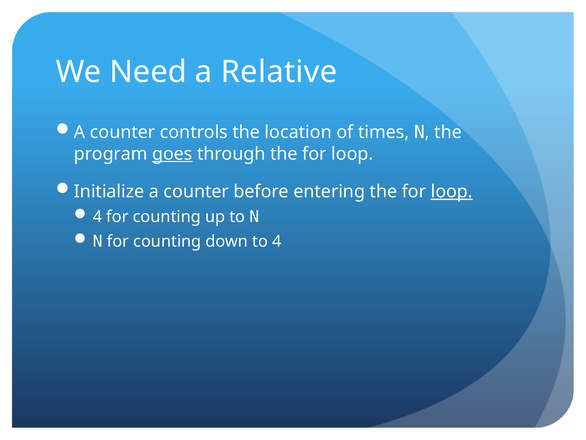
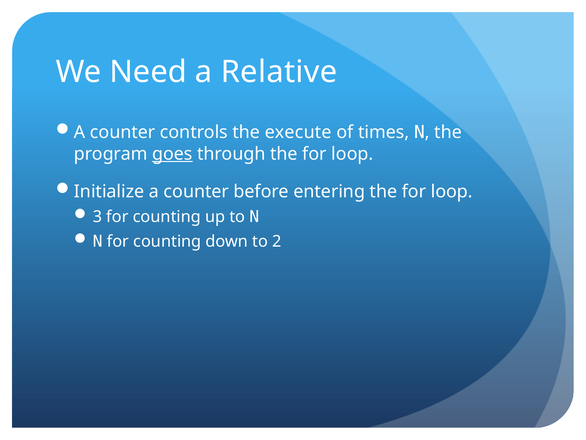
location: location -> execute
loop at (452, 191) underline: present -> none
4 at (97, 217): 4 -> 3
to 4: 4 -> 2
